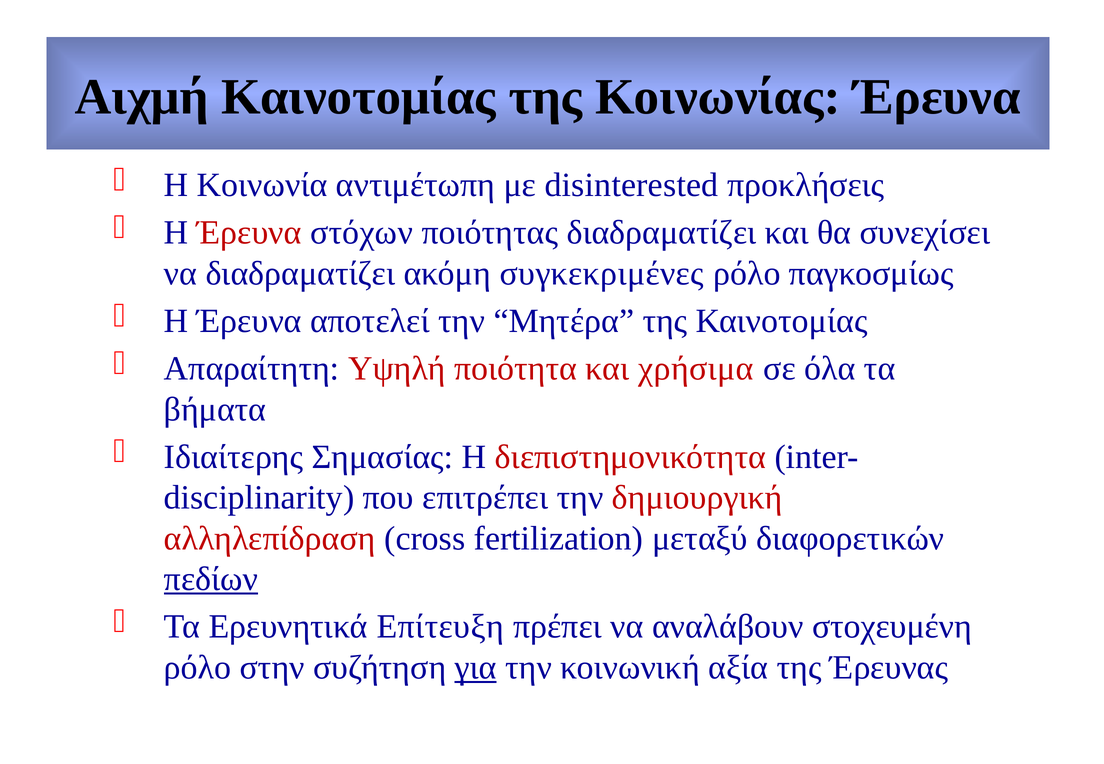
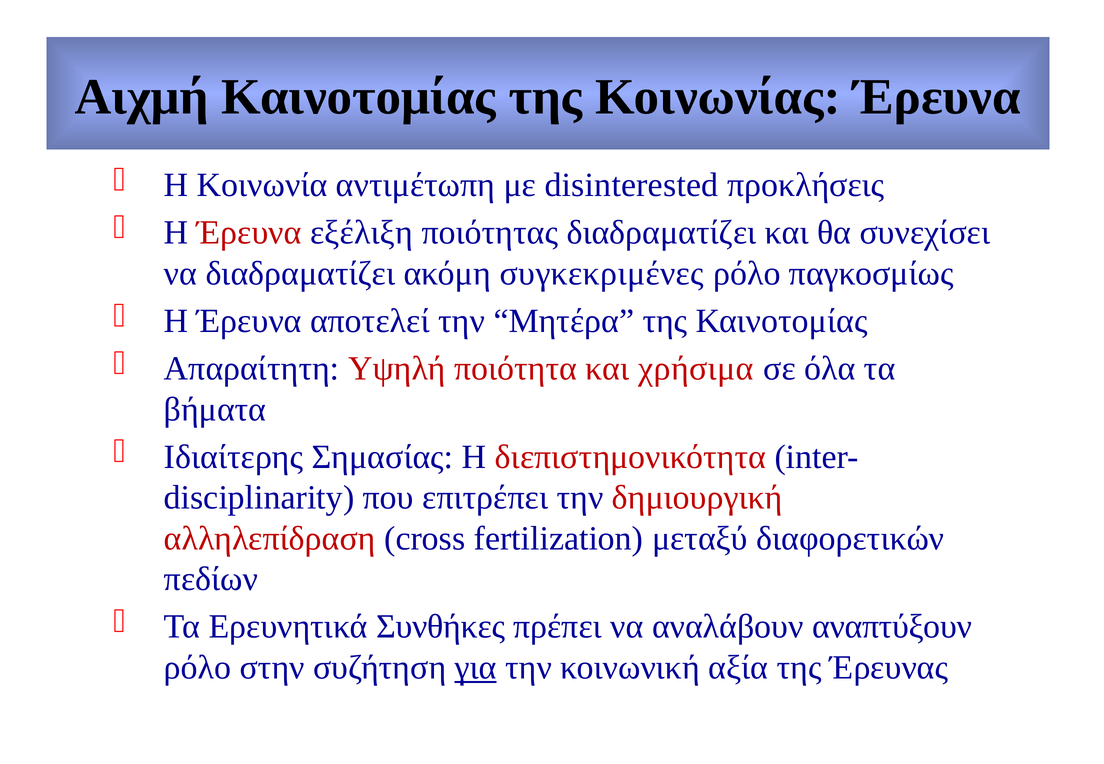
στόχων: στόχων -> εξέλιξη
πεδίων underline: present -> none
Επίτευξη: Επίτευξη -> Συνθήκες
στοχευμένη: στοχευμένη -> αναπτύξουν
